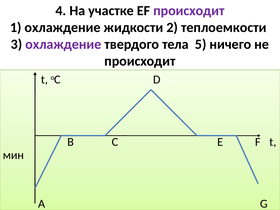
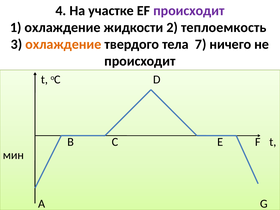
теплоемкости: теплоемкости -> теплоемкость
охлаждение at (63, 44) colour: purple -> orange
5: 5 -> 7
